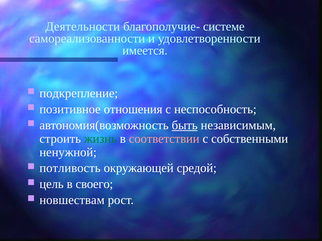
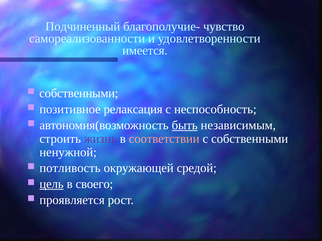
Деятельности: Деятельности -> Подчиненный
системе: системе -> чувство
подкрепление at (79, 93): подкрепление -> собственными
отношения: отношения -> релаксация
жизнь colour: green -> purple
цель underline: none -> present
новшествам: новшествам -> проявляется
